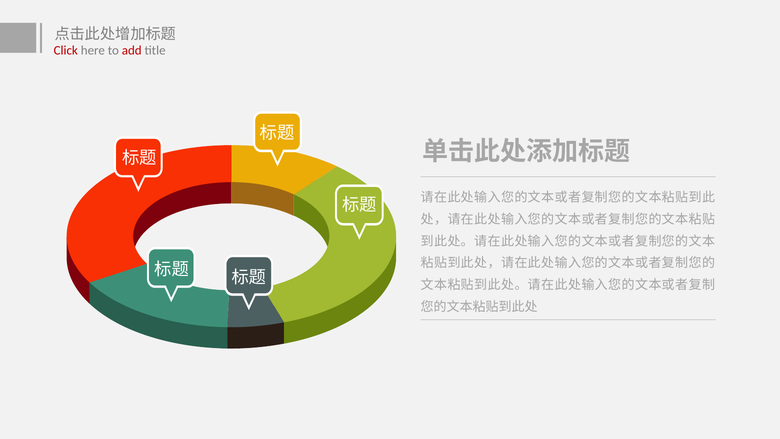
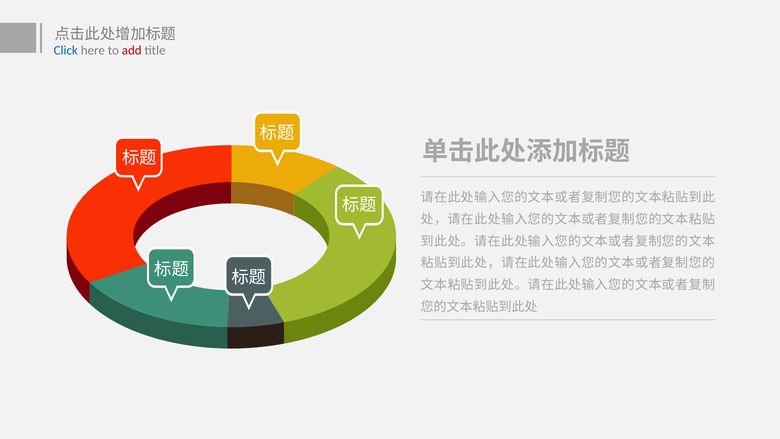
Click colour: red -> blue
